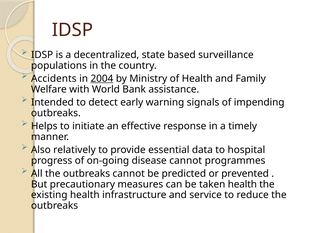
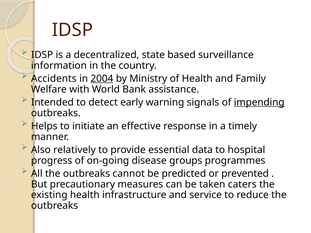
populations: populations -> information
impending underline: none -> present
disease cannot: cannot -> groups
taken health: health -> caters
